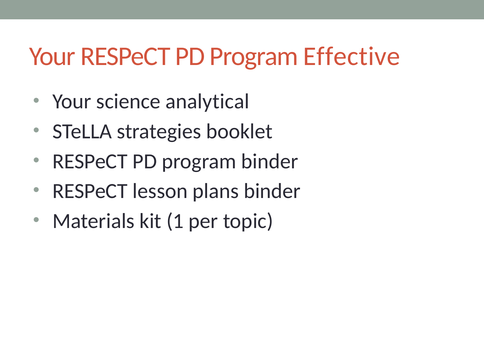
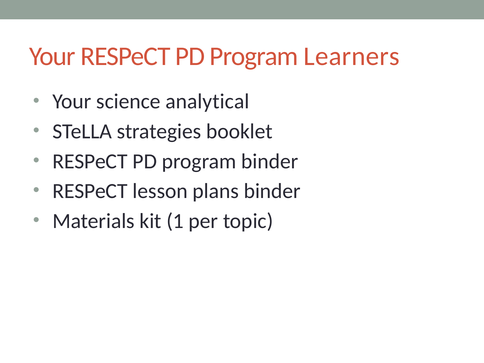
Effective: Effective -> Learners
